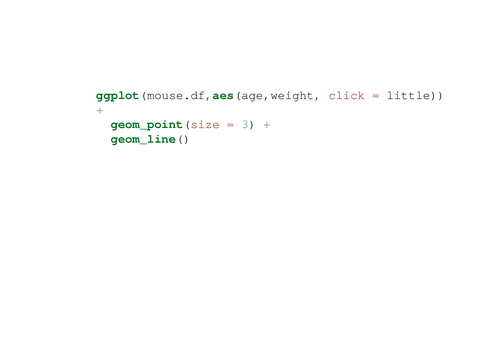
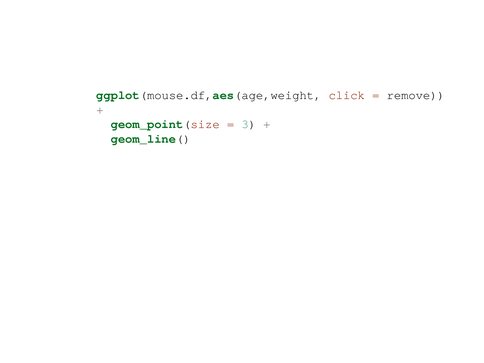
little: little -> remove
